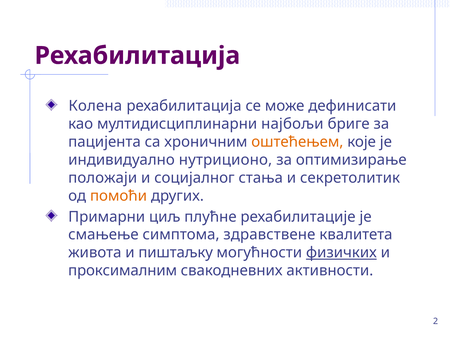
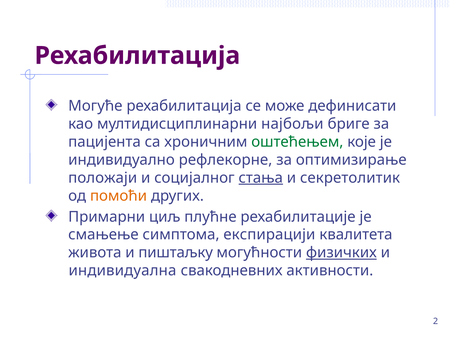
Колена: Колена -> Могуће
оштећењем colour: orange -> green
нутриционо: нутриционо -> рефлекорне
стања underline: none -> present
здравствене: здравствене -> експирацији
проксималним: проксималним -> индивидуална
